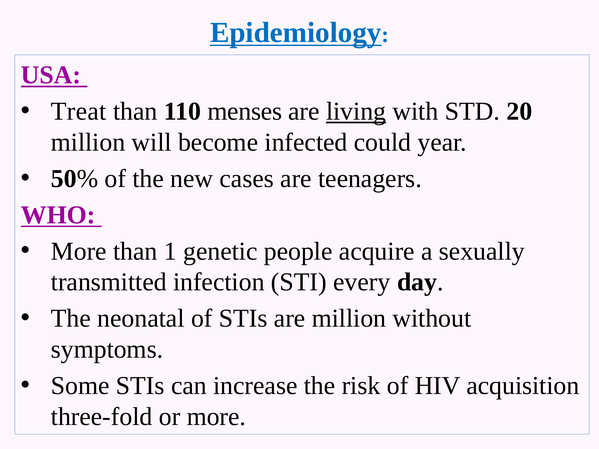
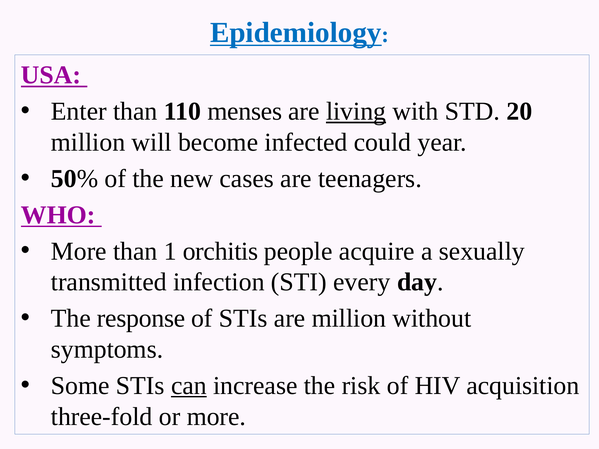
Treat: Treat -> Enter
genetic: genetic -> orchitis
neonatal: neonatal -> response
can underline: none -> present
